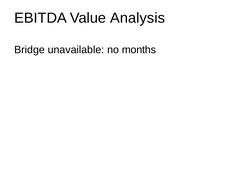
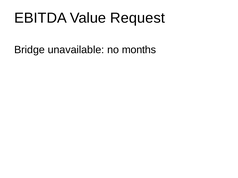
Analysis: Analysis -> Request
